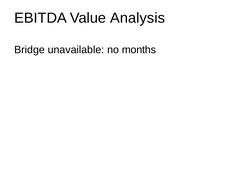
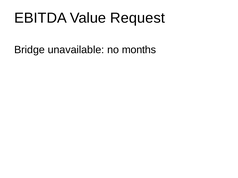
Analysis: Analysis -> Request
